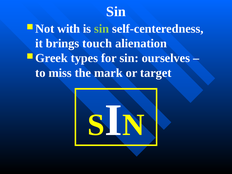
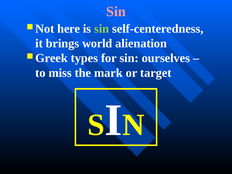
Sin at (116, 12) colour: white -> pink
with: with -> here
touch: touch -> world
